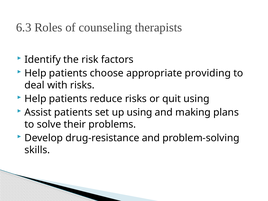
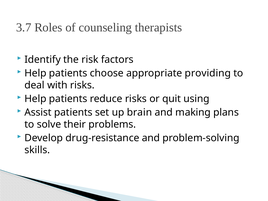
6.3: 6.3 -> 3.7
up using: using -> brain
